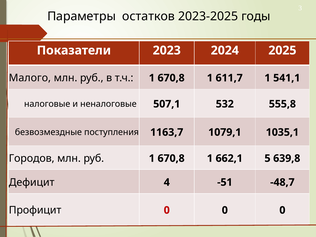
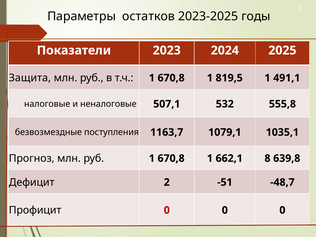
Малого: Малого -> Защита
611,7: 611,7 -> 819,5
541,1: 541,1 -> 491,1
Городов: Городов -> Прогноз
5: 5 -> 8
4: 4 -> 2
